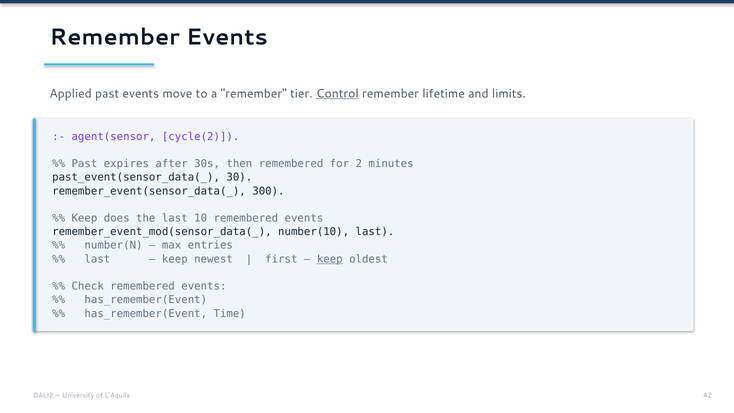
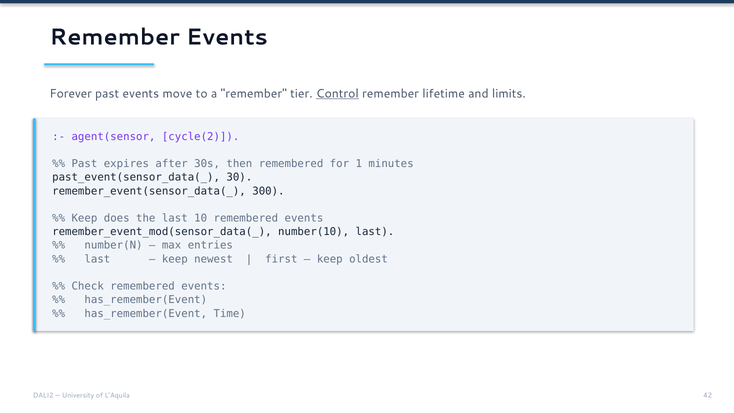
Applied: Applied -> Forever
2: 2 -> 1
keep at (330, 259) underline: present -> none
